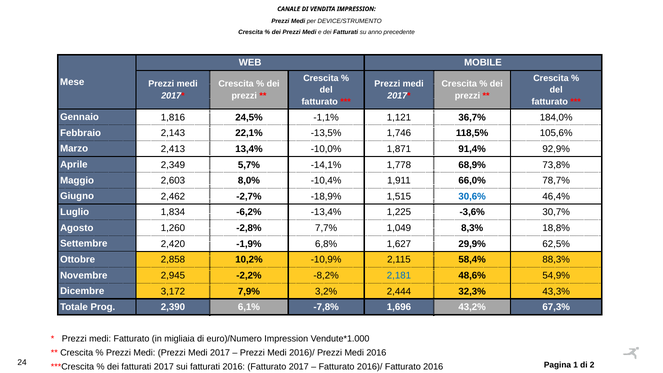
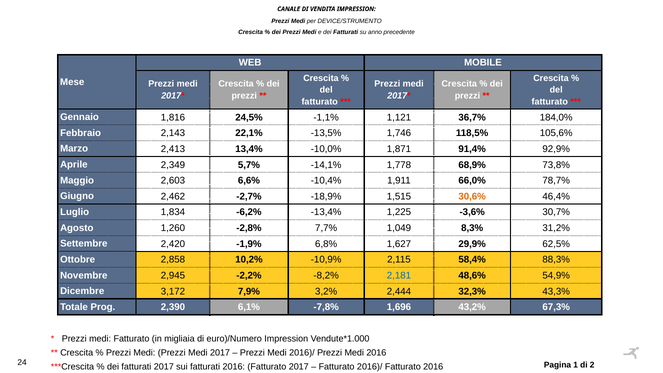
8,0%: 8,0% -> 6,6%
30,6% colour: blue -> orange
18,8%: 18,8% -> 31,2%
